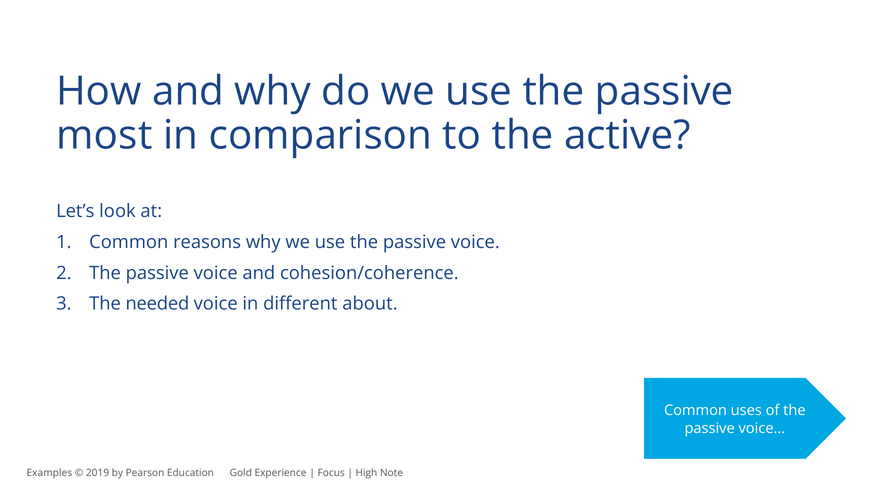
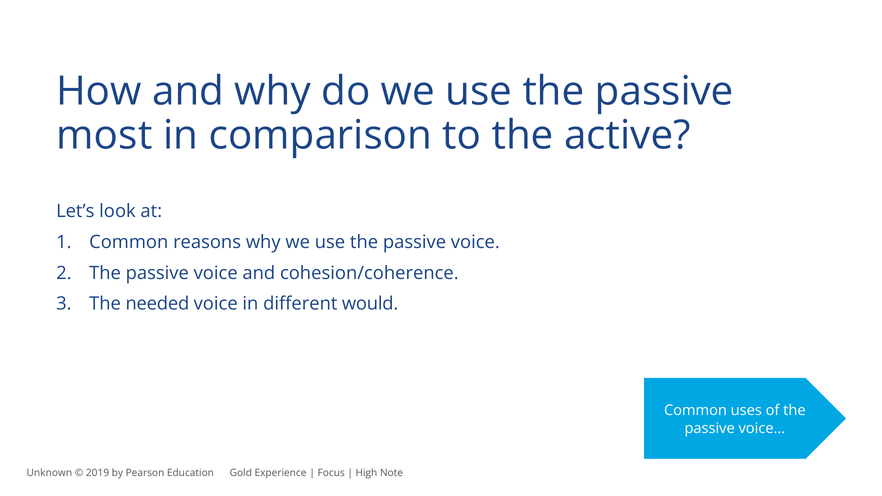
about: about -> would
Examples: Examples -> Unknown
